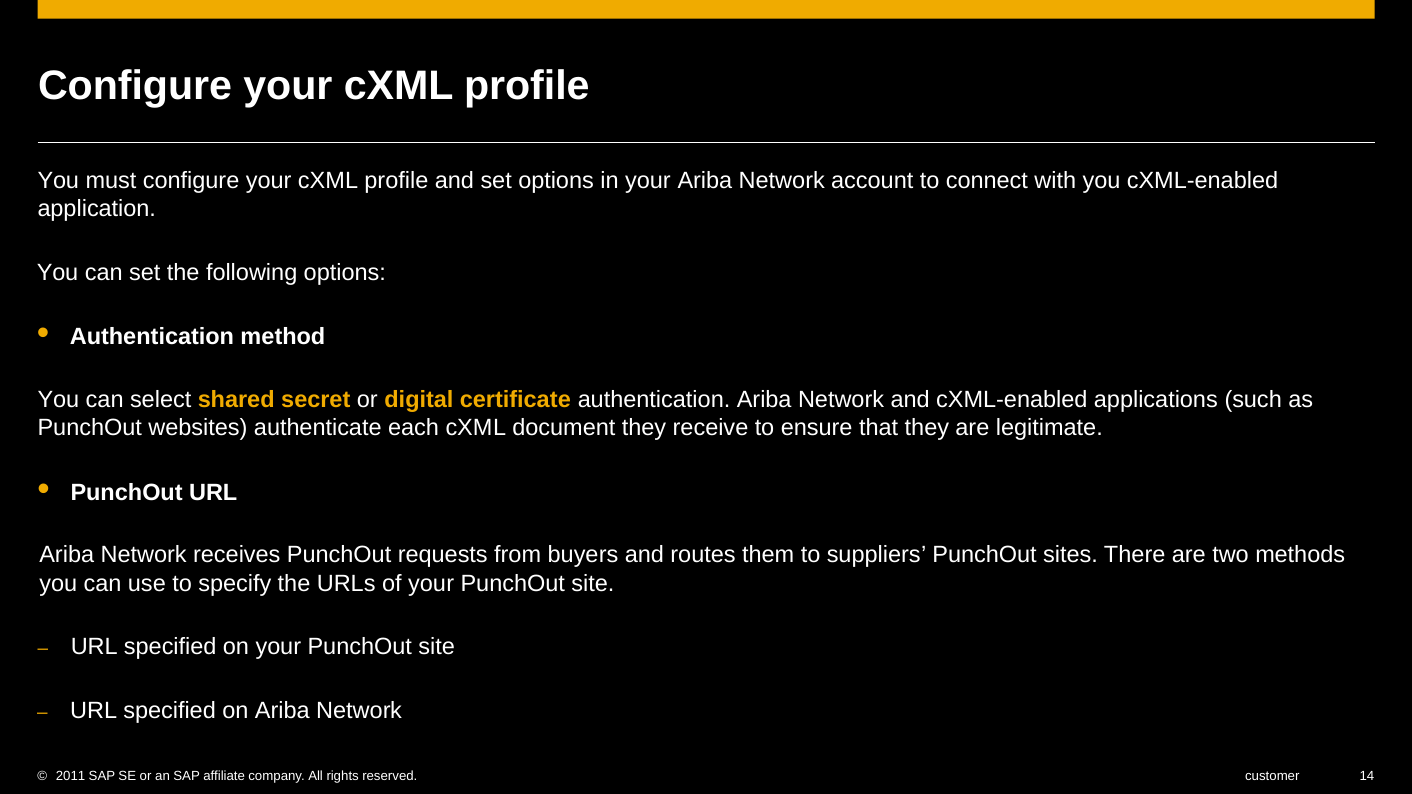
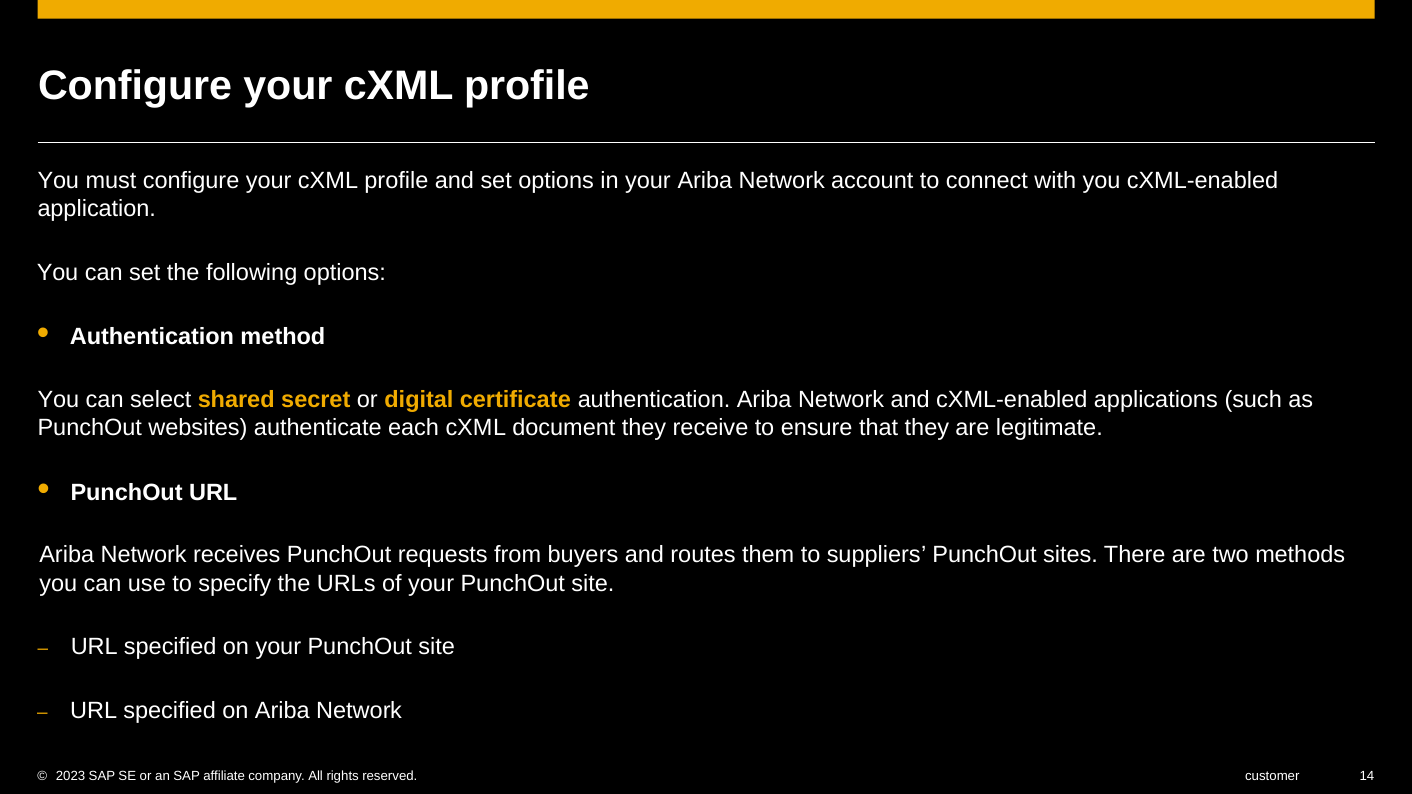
2011: 2011 -> 2023
